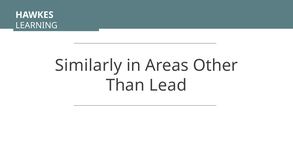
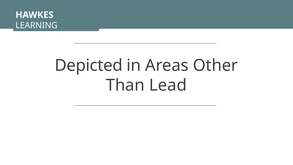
Similarly: Similarly -> Depicted
